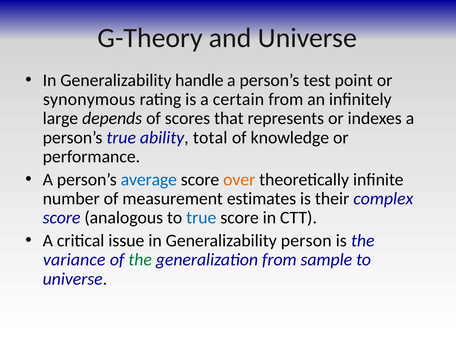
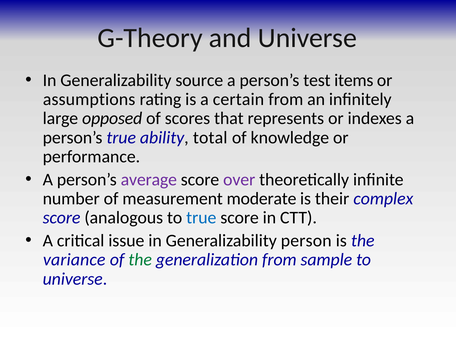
handle: handle -> source
point: point -> items
synonymous: synonymous -> assumptions
depends: depends -> opposed
average colour: blue -> purple
over colour: orange -> purple
estimates: estimates -> moderate
